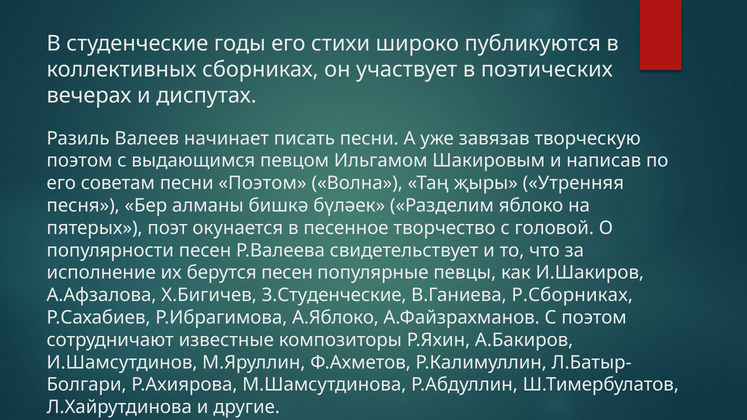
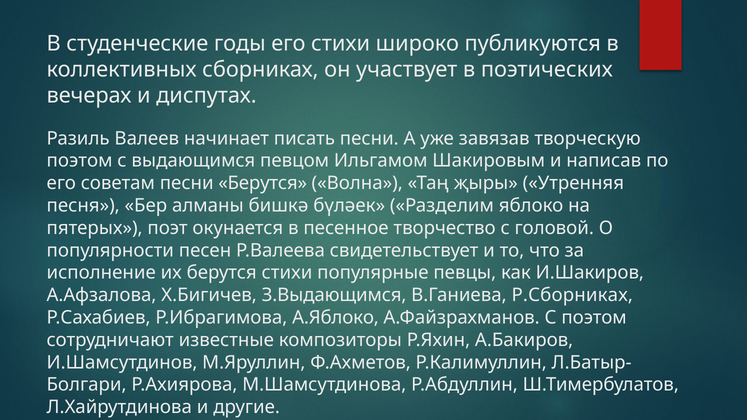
песни Поэтом: Поэтом -> Берутся
берутся песен: песен -> стихи
З.Студенческие: З.Студенческие -> З.Выдающимся
